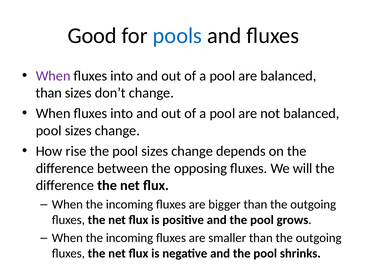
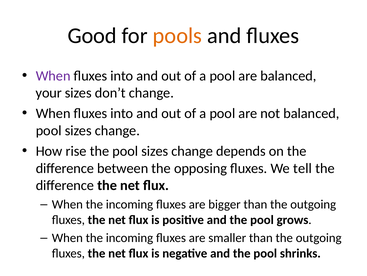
pools colour: blue -> orange
than at (49, 93): than -> your
will: will -> tell
